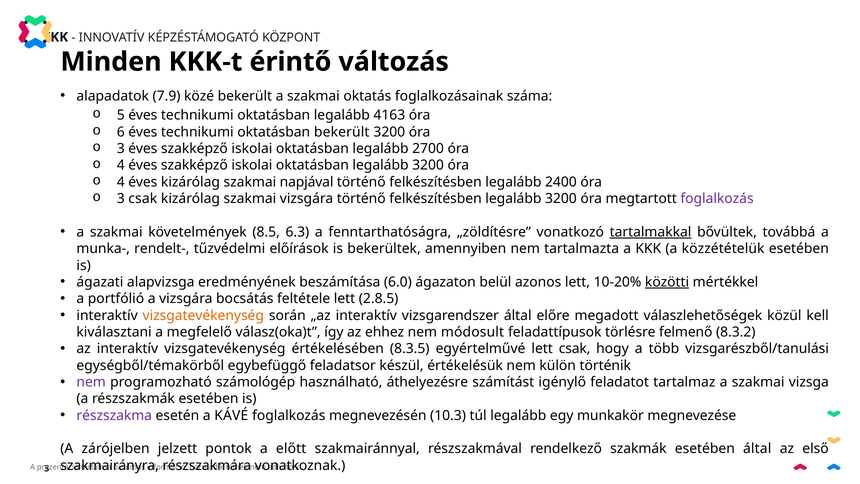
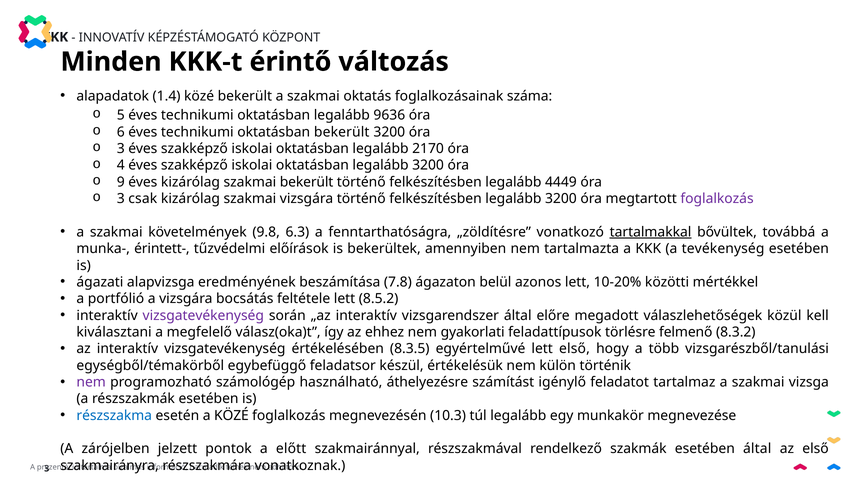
7.9: 7.9 -> 1.4
4163: 4163 -> 9636
2700: 2700 -> 2170
4 at (121, 182): 4 -> 9
szakmai napjával: napjával -> bekerült
2400: 2400 -> 4449
8.5: 8.5 -> 9.8
rendelt-: rendelt- -> érintett-
közzétételük: közzétételük -> tevékenység
6.0: 6.0 -> 7.8
közötti underline: present -> none
2.8.5: 2.8.5 -> 8.5.2
vizsgatevékenység at (203, 315) colour: orange -> purple
módosult: módosult -> gyakorlati
lett csak: csak -> első
részszakma colour: purple -> blue
a KÁVÉ: KÁVÉ -> KÖZÉ
